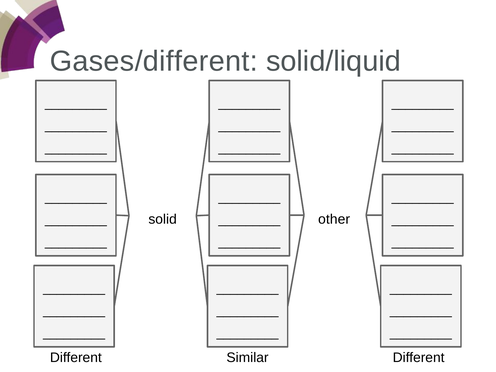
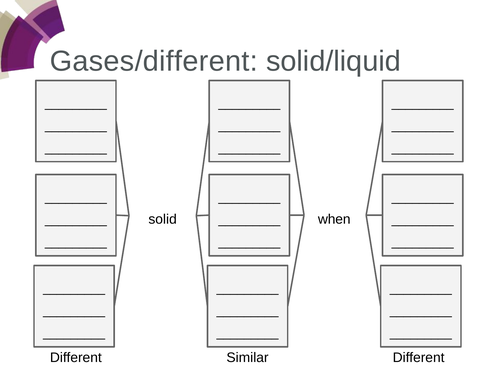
other: other -> when
